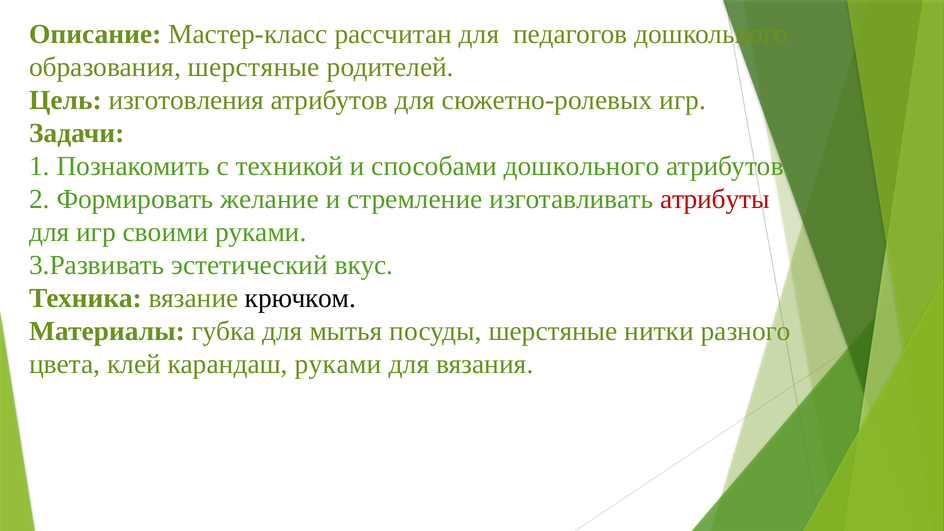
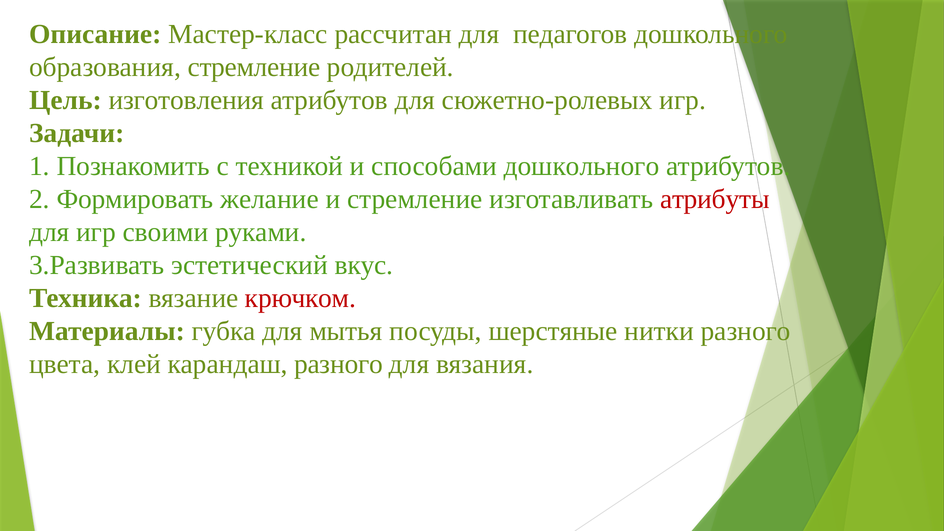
образования шерстяные: шерстяные -> стремление
крючком colour: black -> red
карандаш руками: руками -> разного
